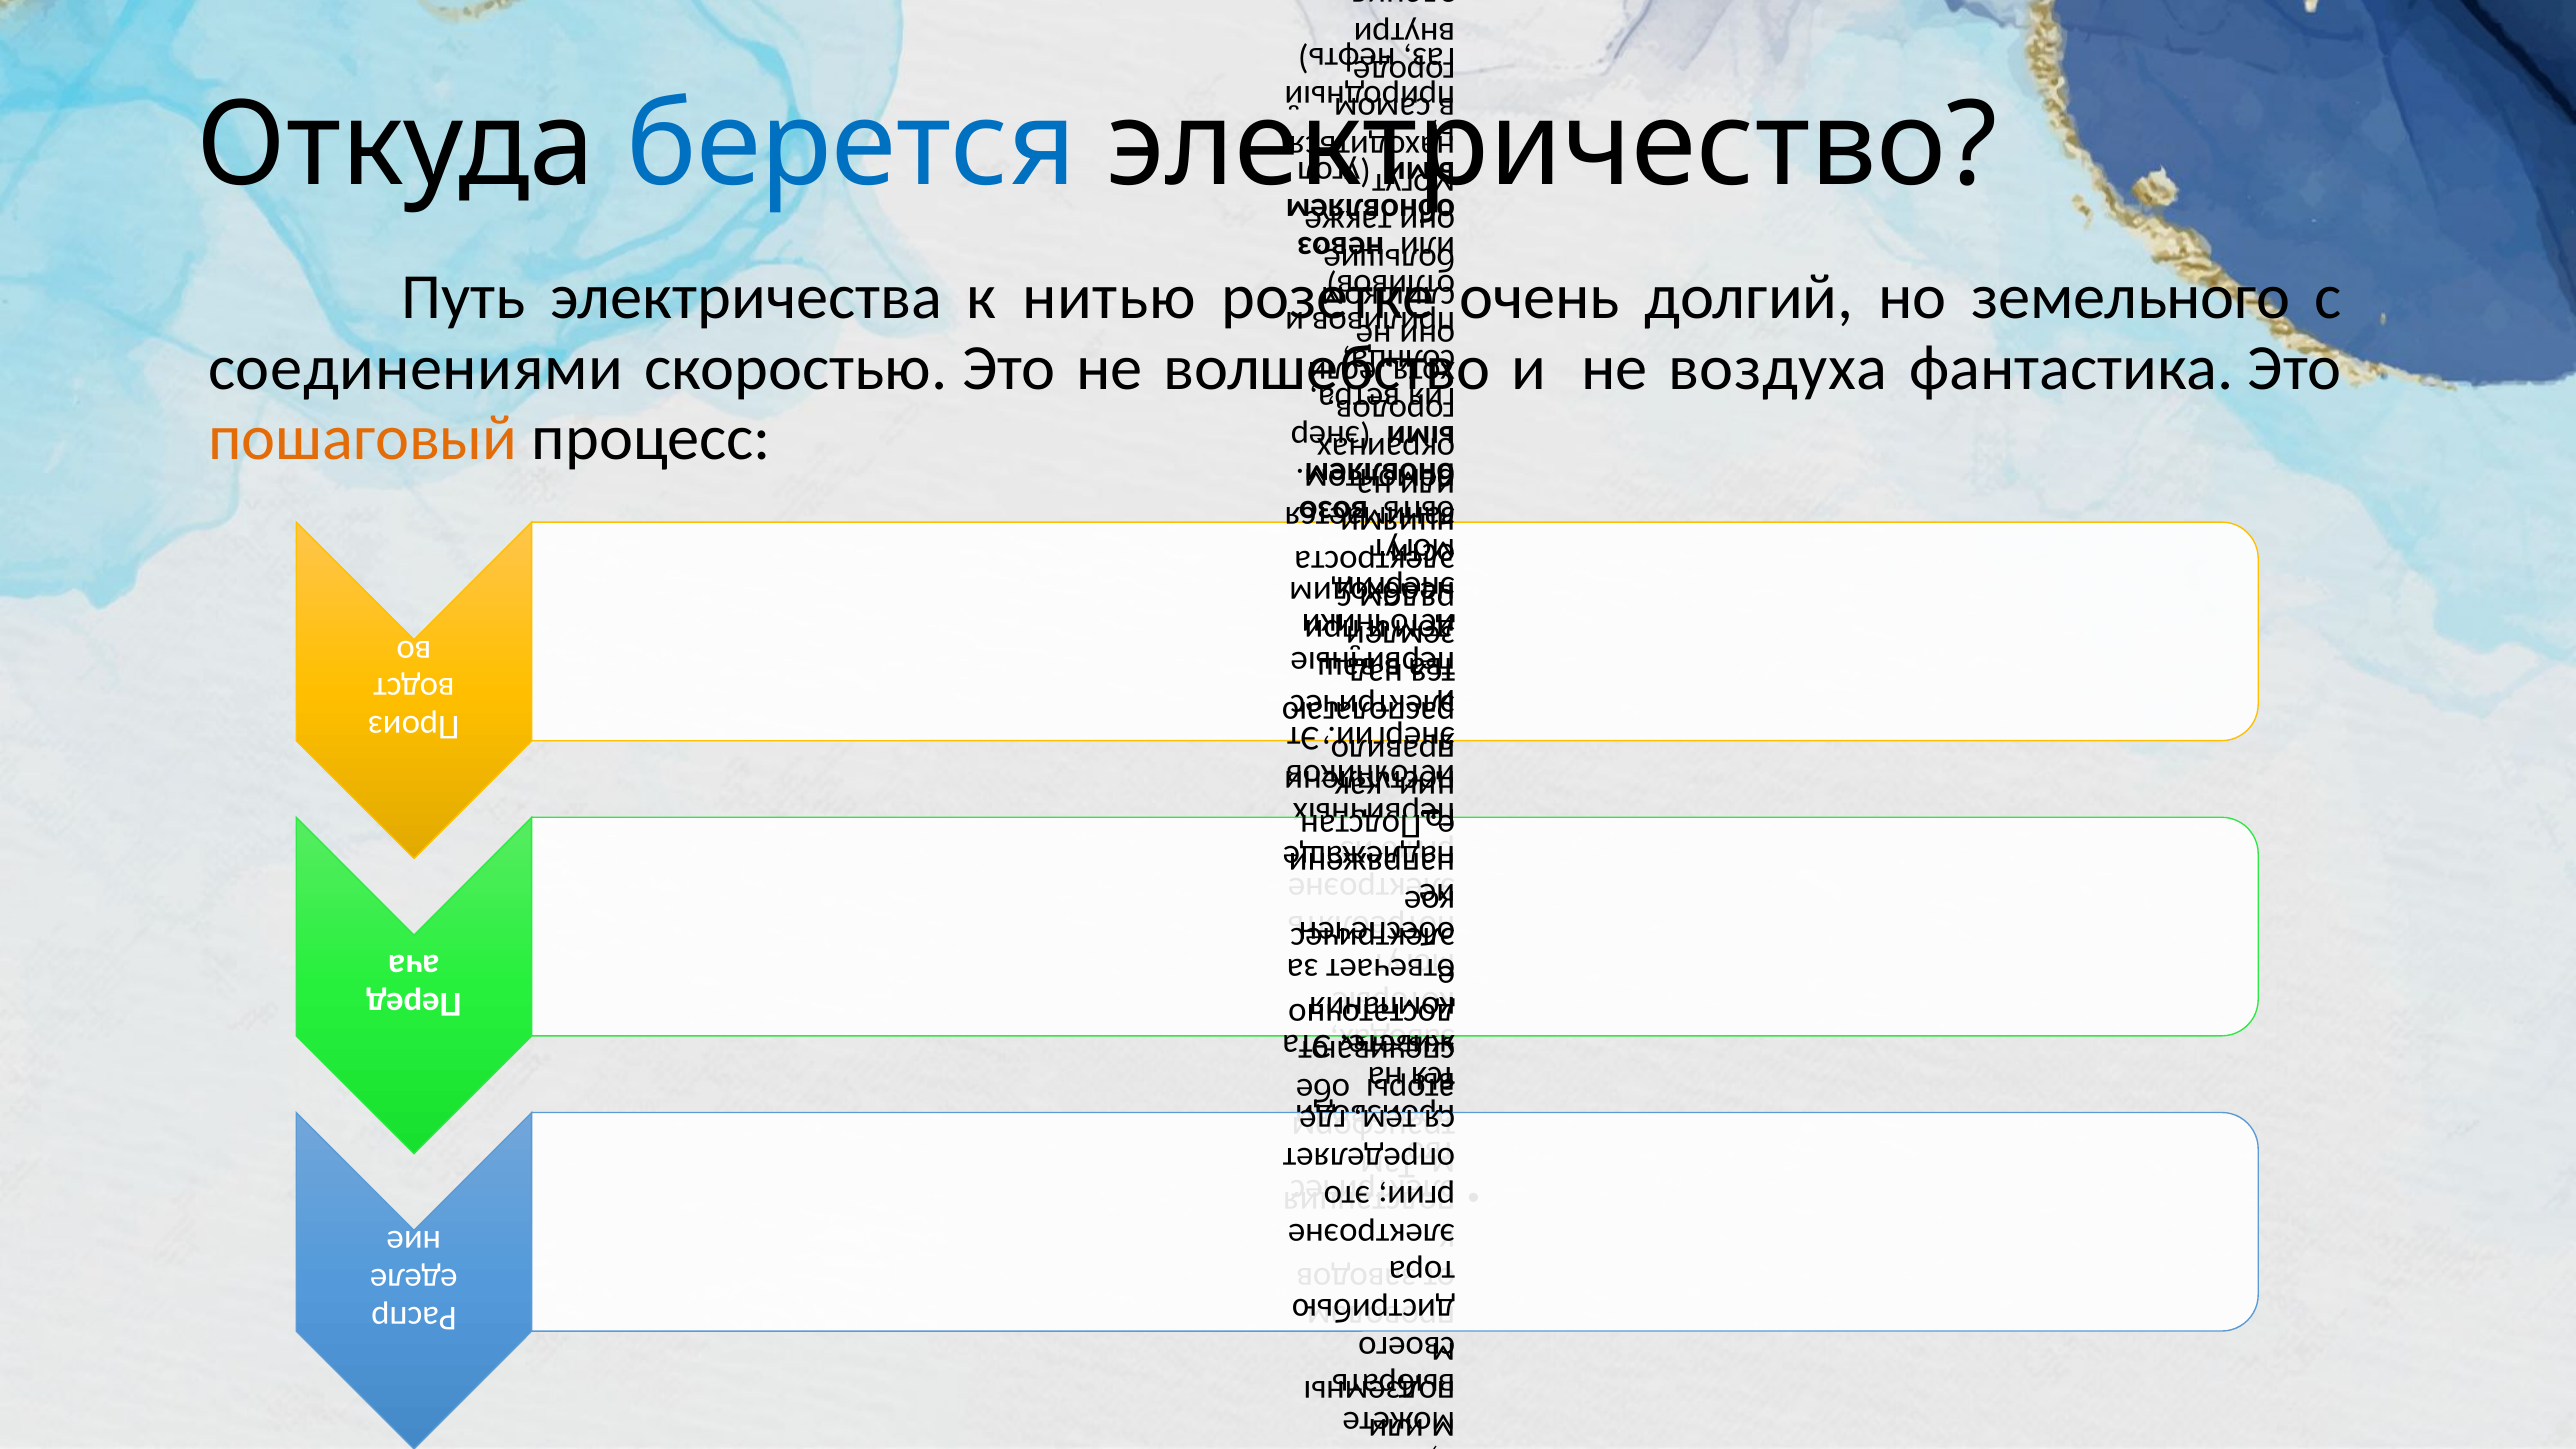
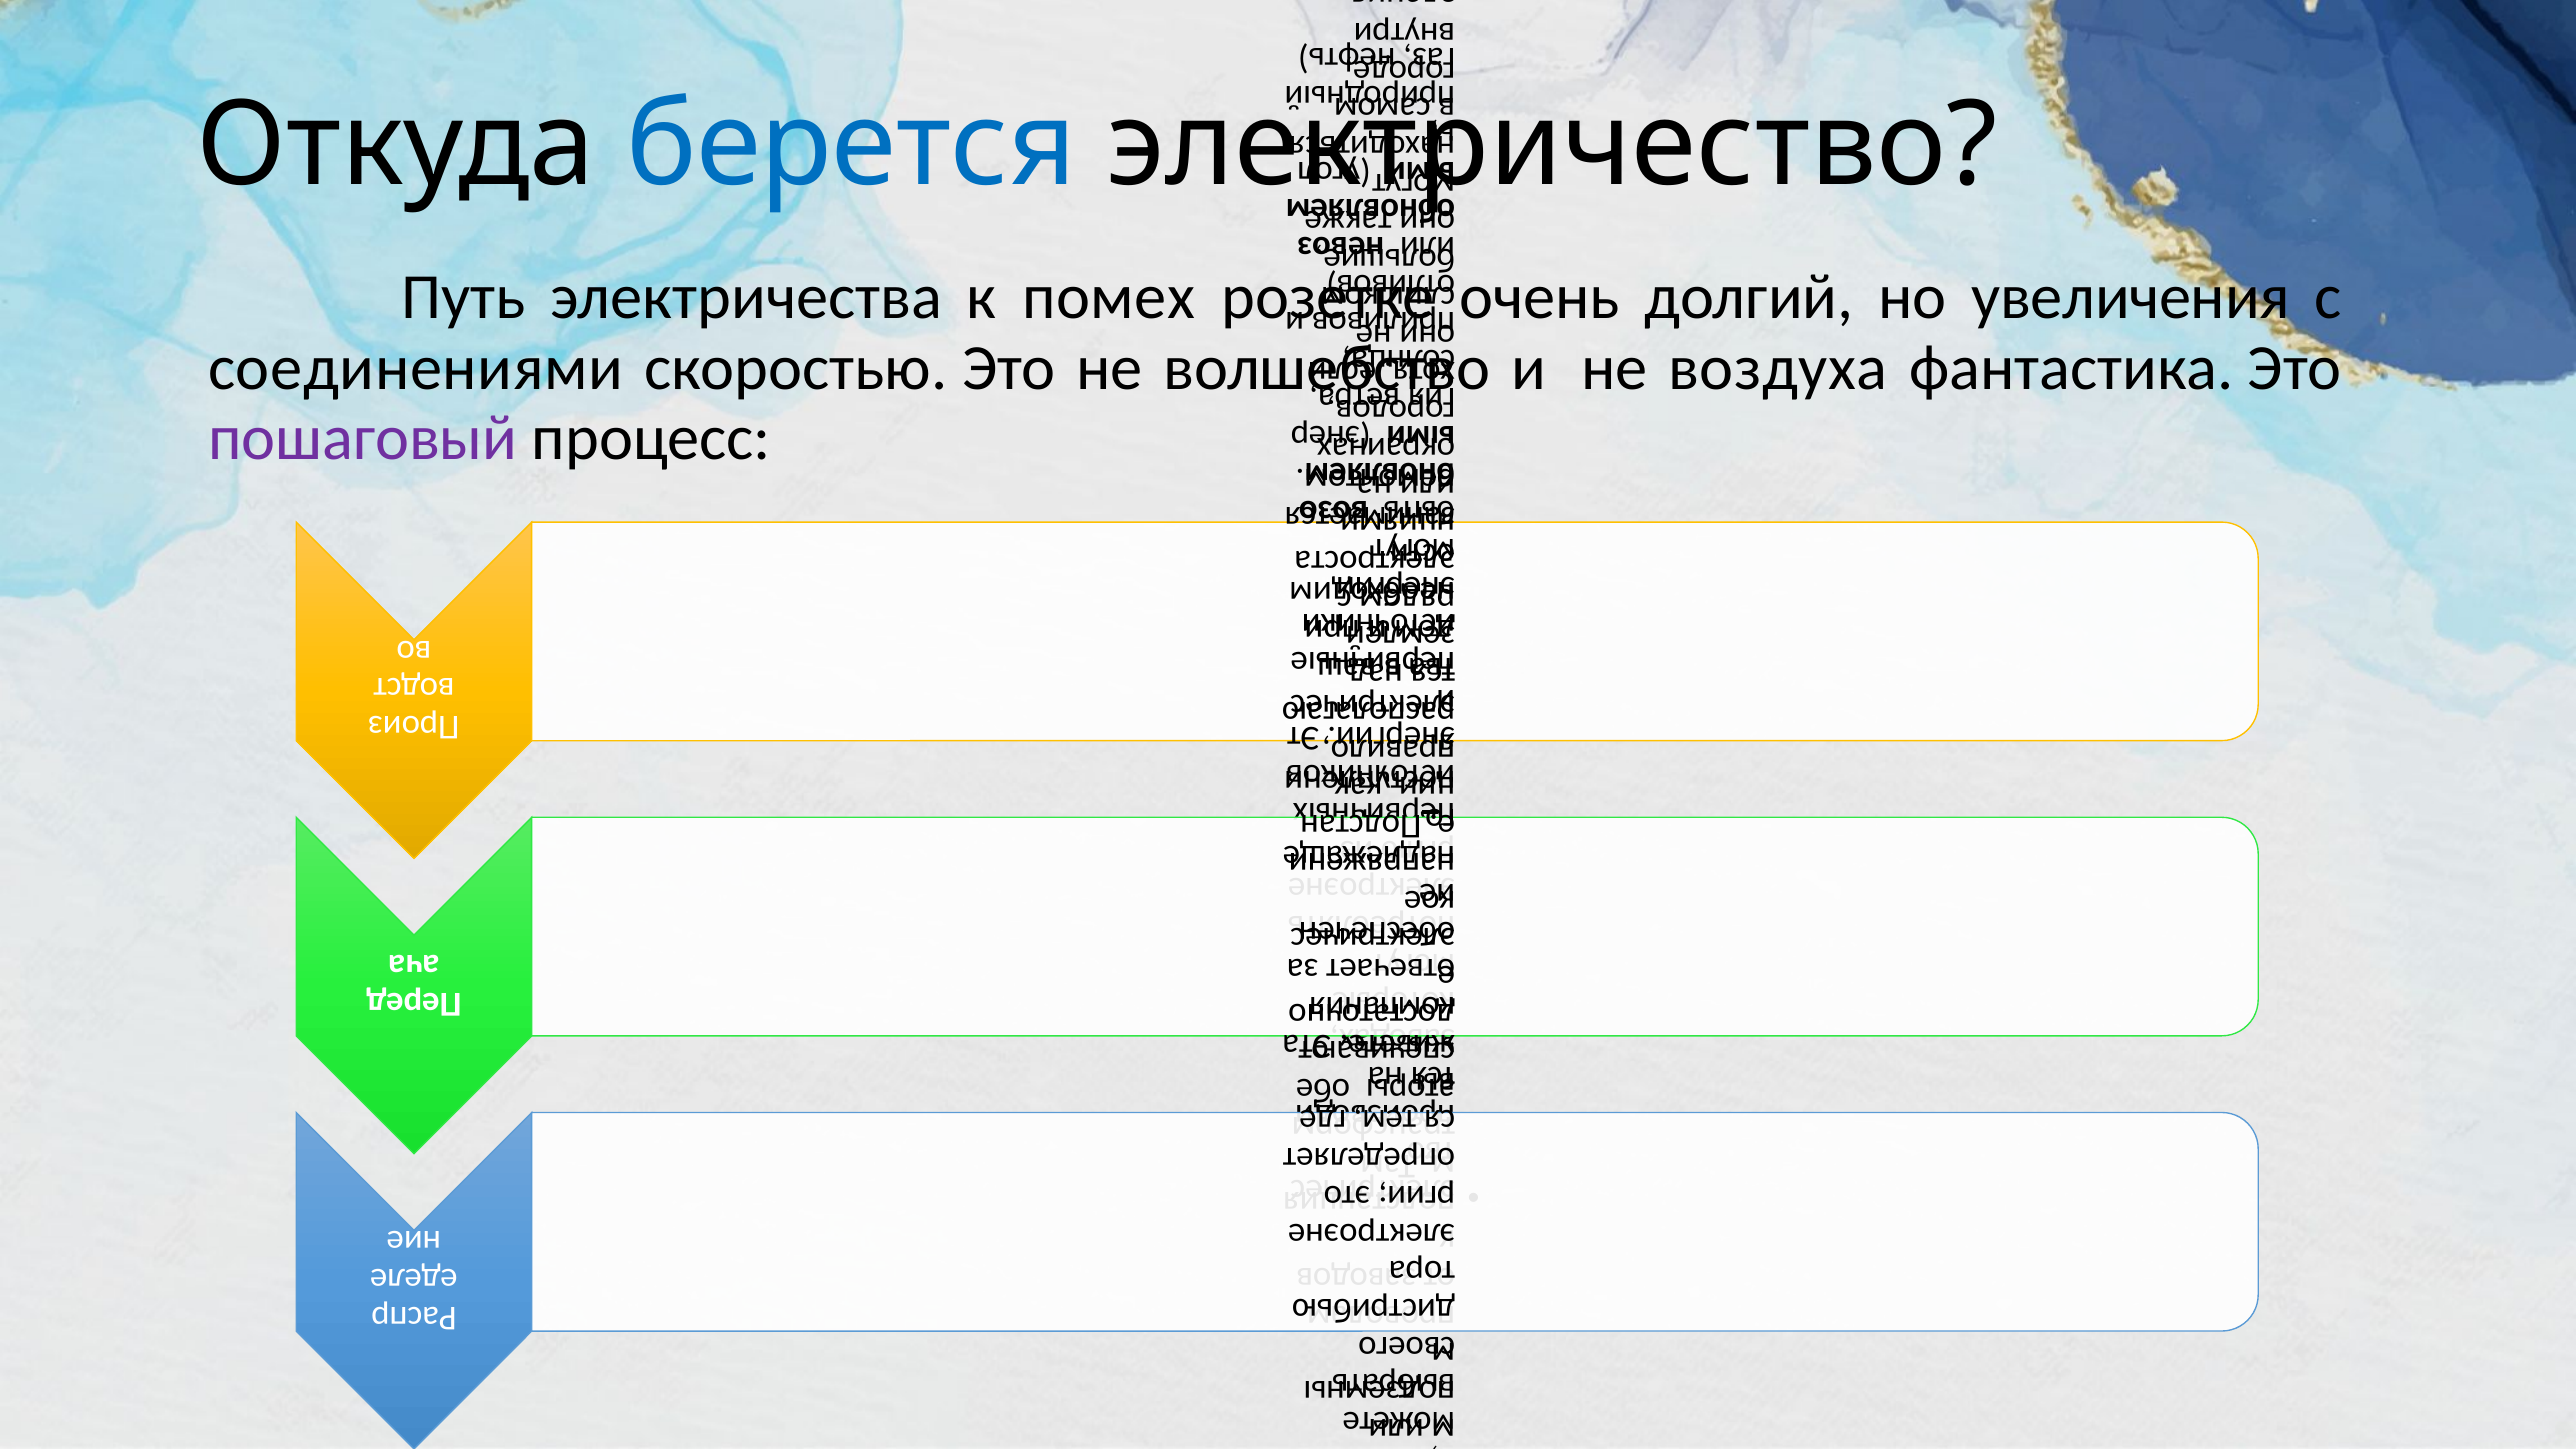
нитью: нитью -> помех
земельного: земельного -> увеличения
пошаговый colour: orange -> purple
